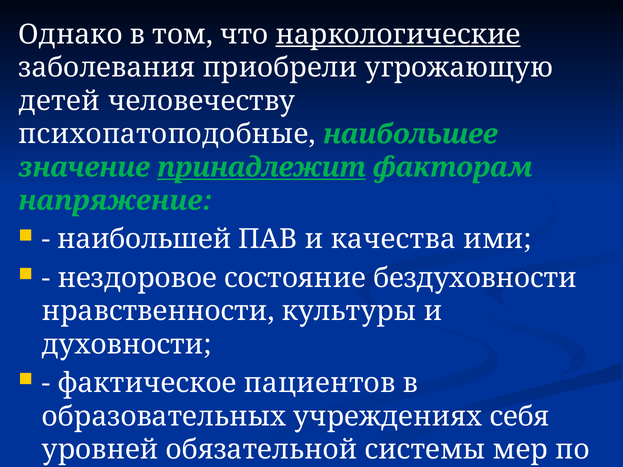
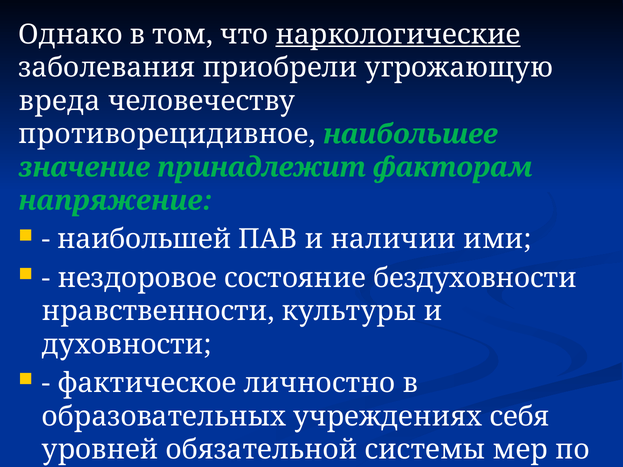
детей at (60, 101): детей -> вреда
психопатоподобные: психопатоподобные -> противорецидивное
принадлежит underline: present -> none
качества: качества -> наличии
пациентов: пациентов -> личностно
